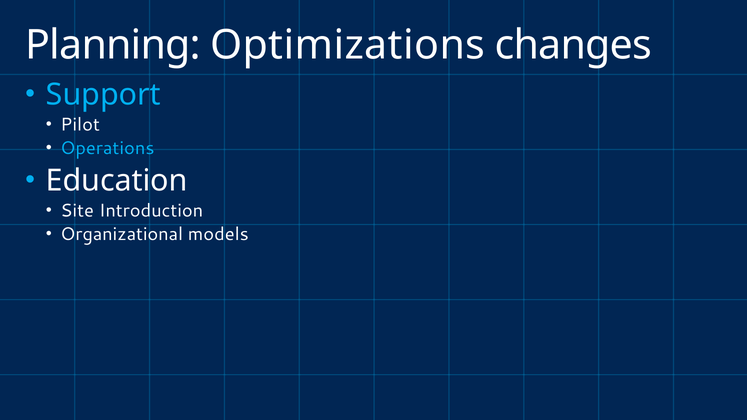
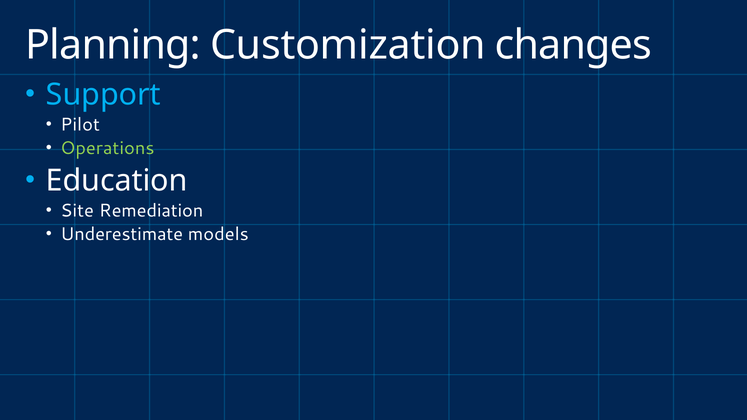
Optimizations: Optimizations -> Customization
Operations colour: light blue -> light green
Introduction: Introduction -> Remediation
Organizational: Organizational -> Underestimate
